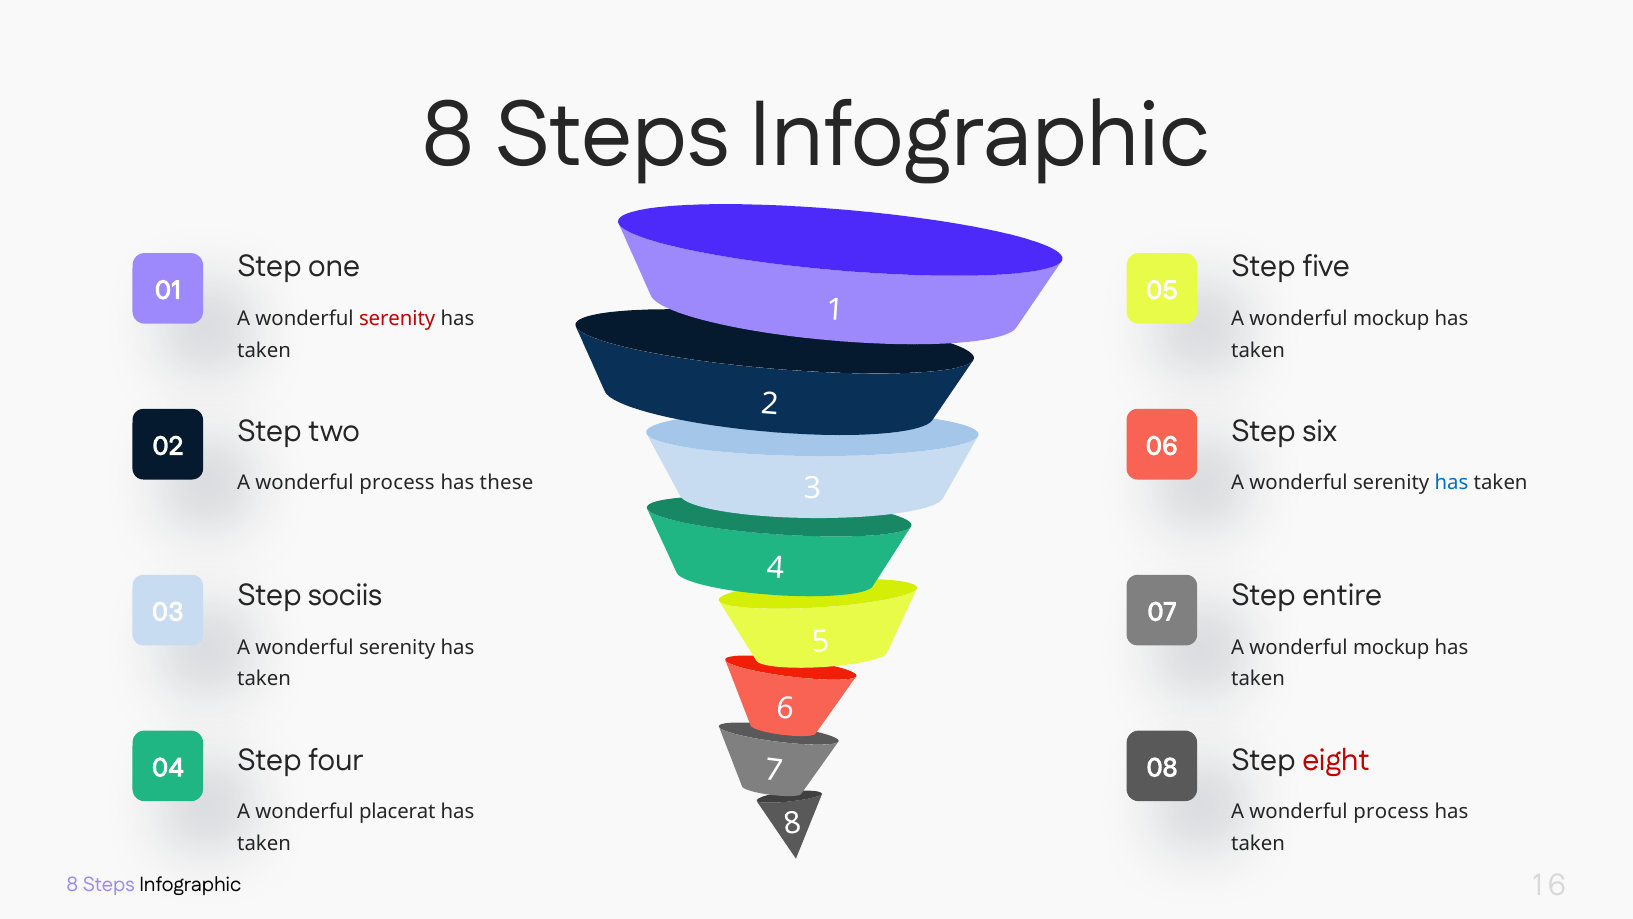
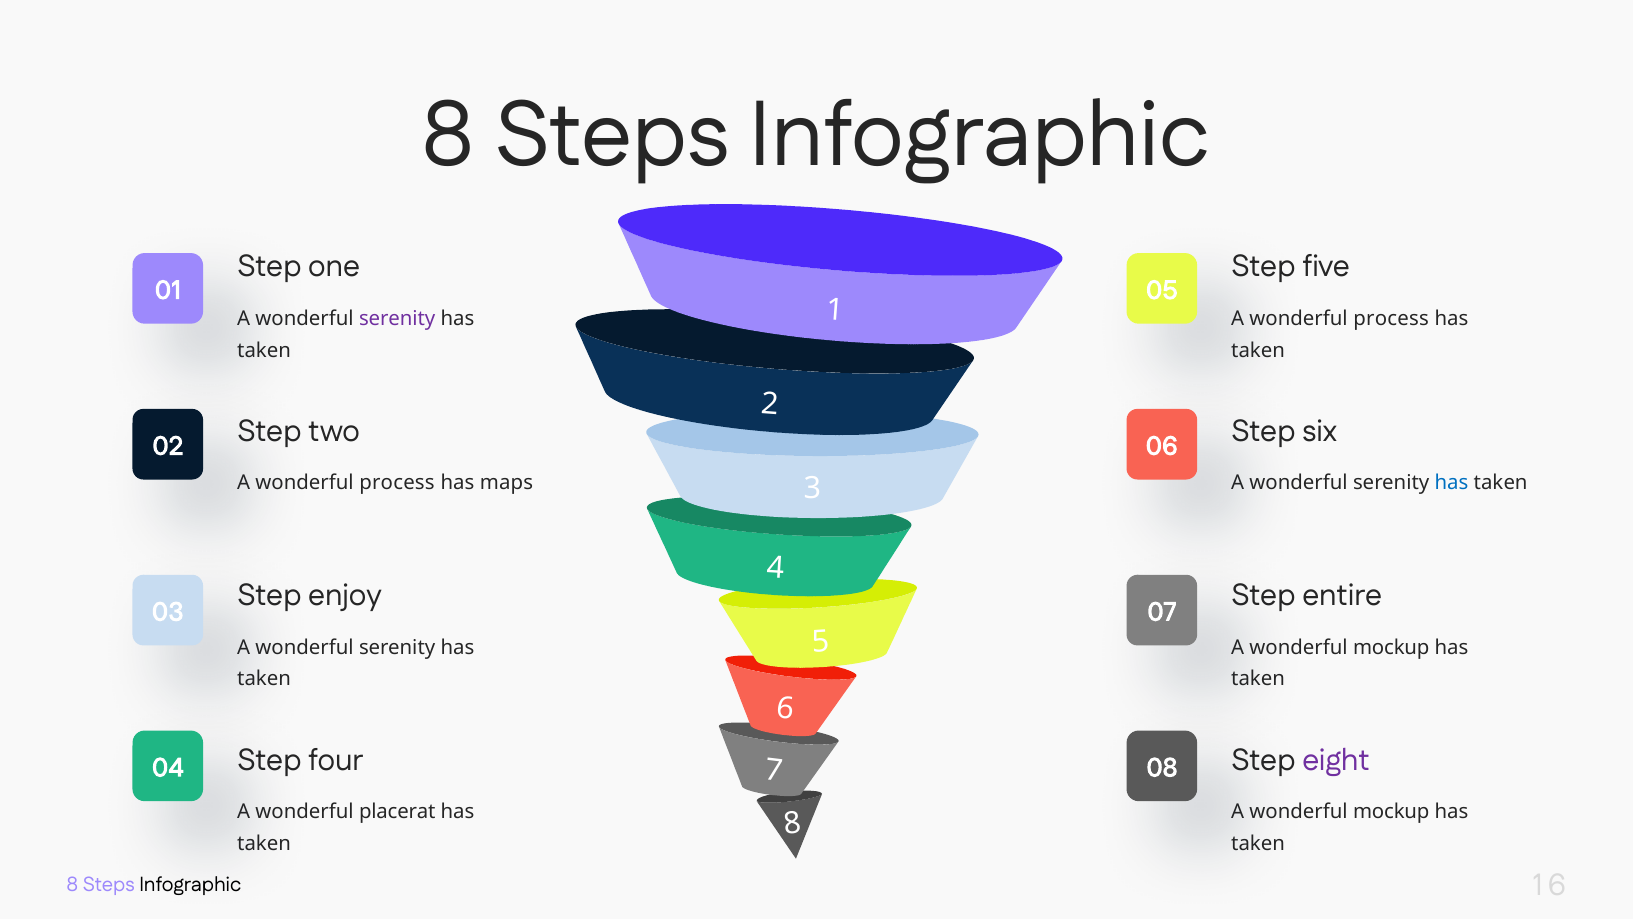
serenity at (397, 318) colour: red -> purple
mockup at (1391, 318): mockup -> process
these: these -> maps
sociis: sociis -> enjoy
eight colour: red -> purple
process at (1391, 811): process -> mockup
